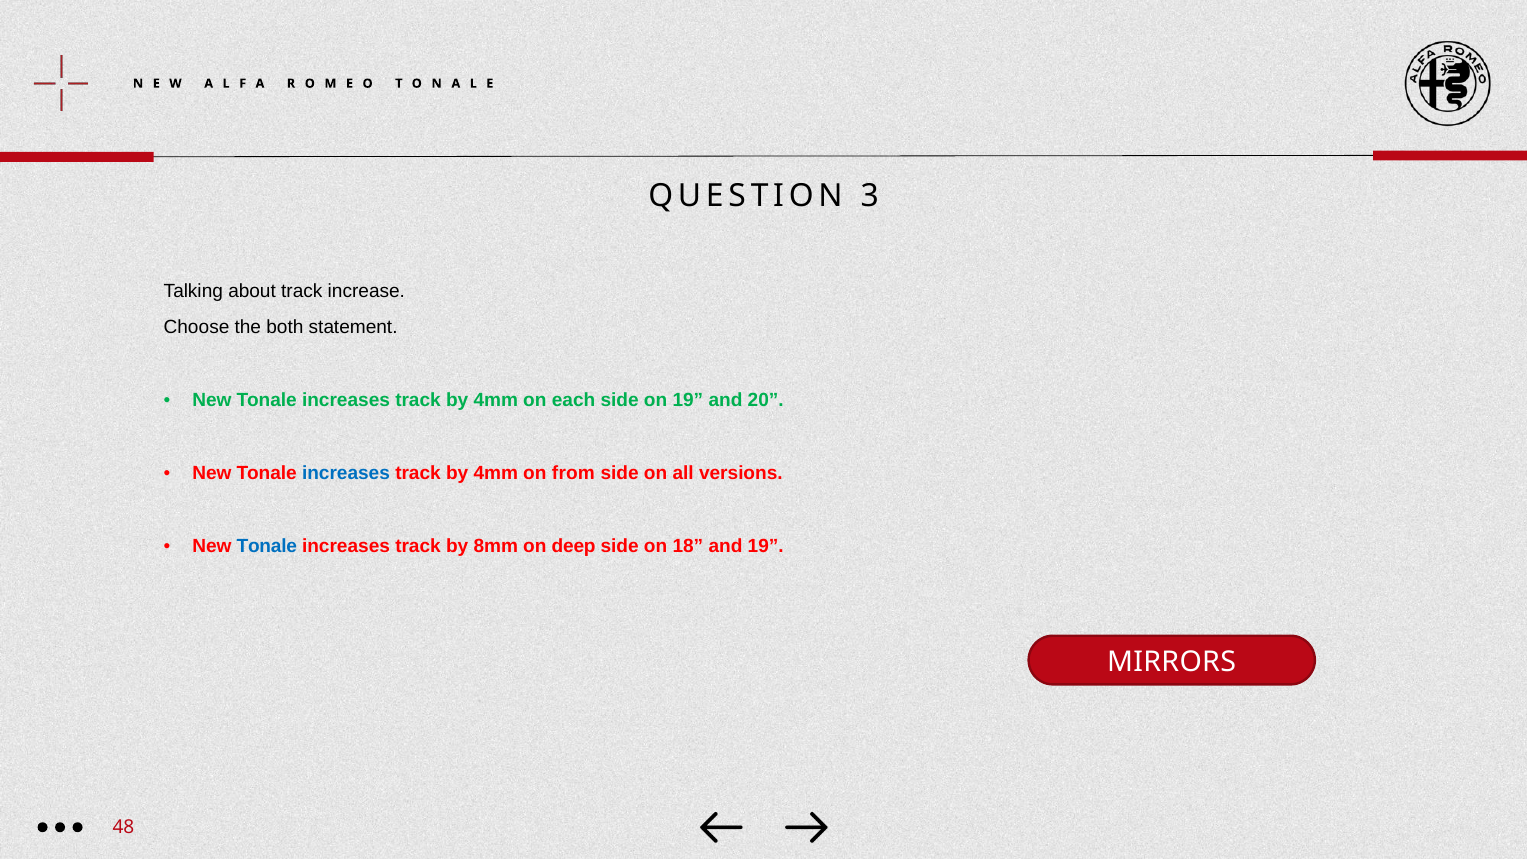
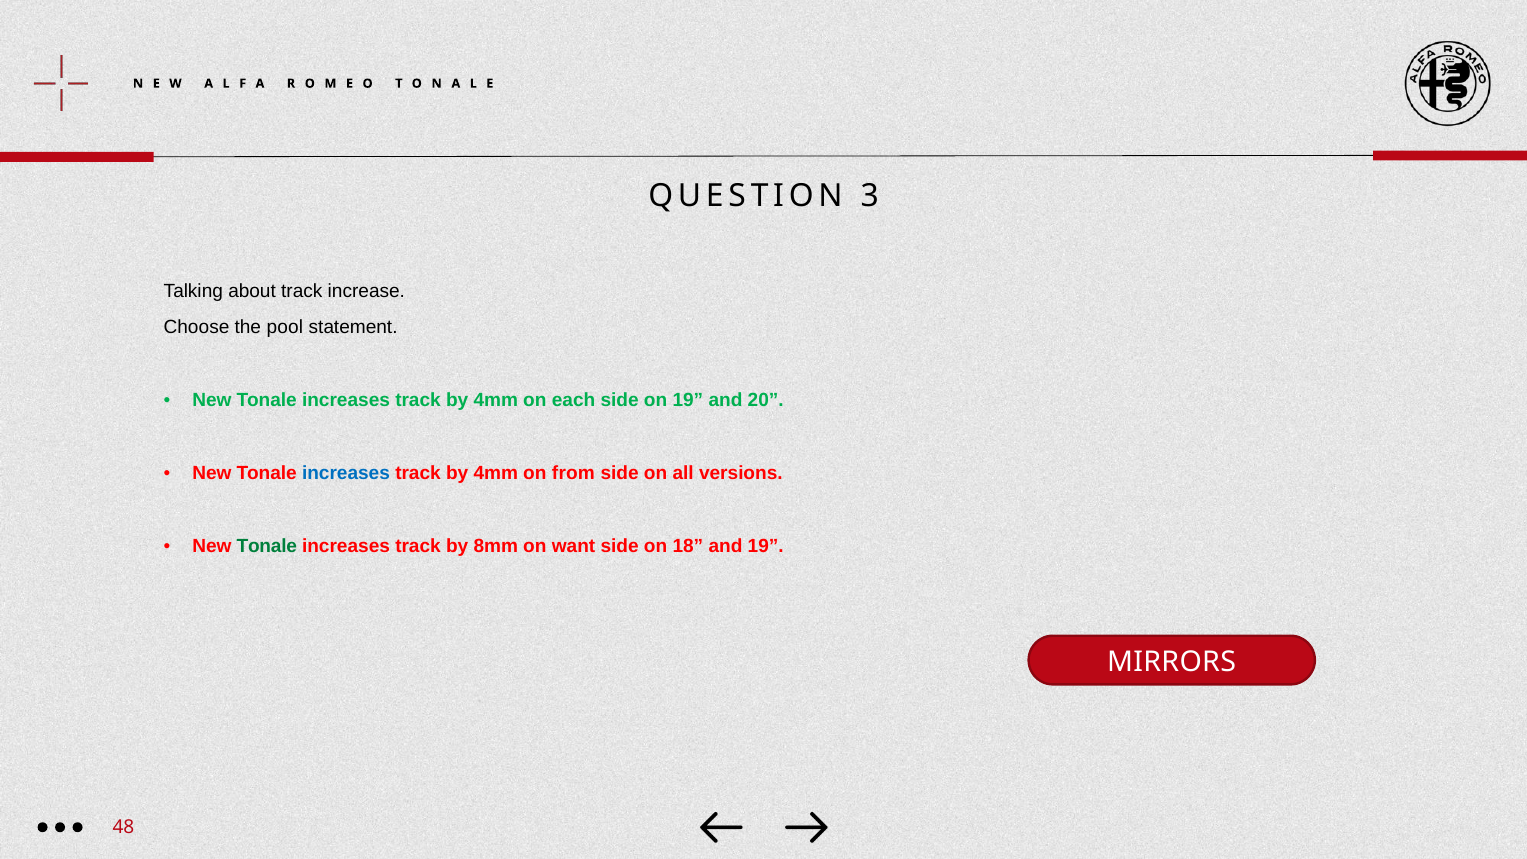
both: both -> pool
Tonale at (267, 547) colour: blue -> green
deep: deep -> want
